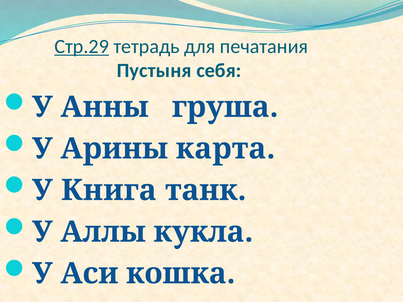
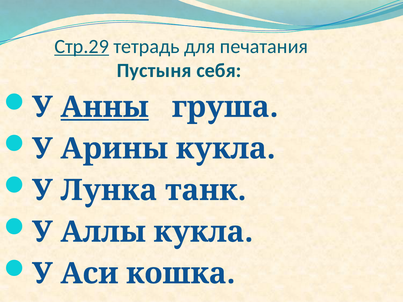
Анны underline: none -> present
Арины карта: карта -> кукла
Книга: Книга -> Лунка
